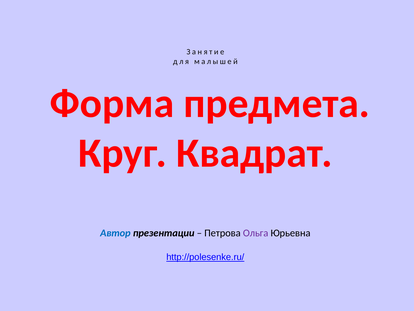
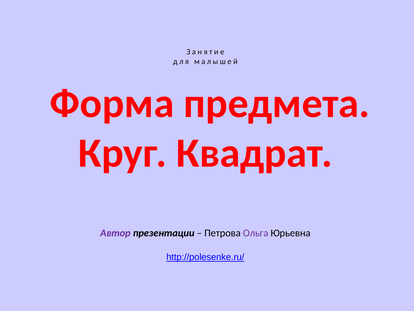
Автор colour: blue -> purple
